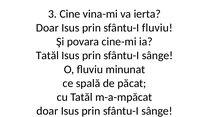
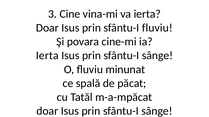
Tatăl at (47, 56): Tatăl -> Ierta
